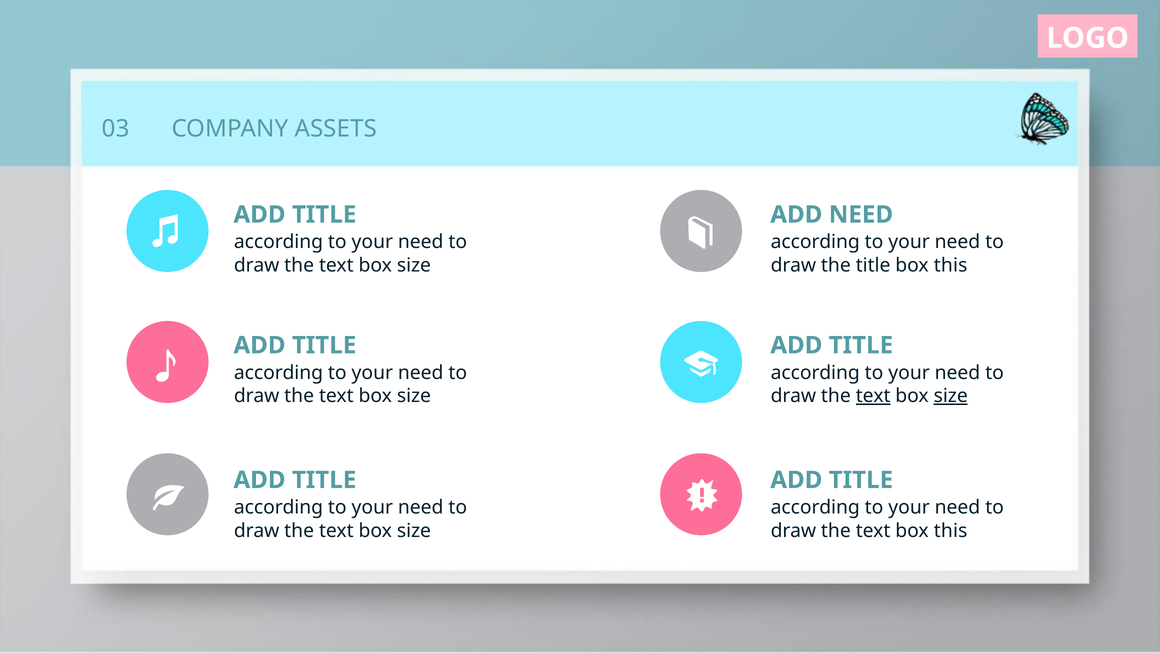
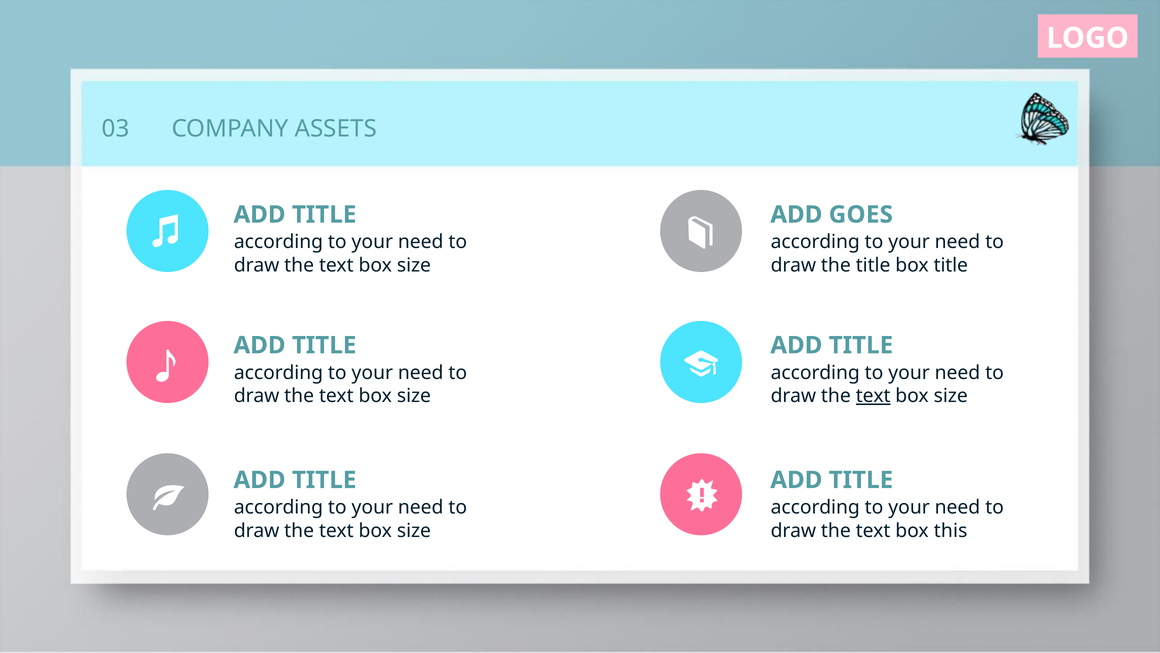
ADD NEED: NEED -> GOES
this at (951, 265): this -> title
size at (951, 396) underline: present -> none
